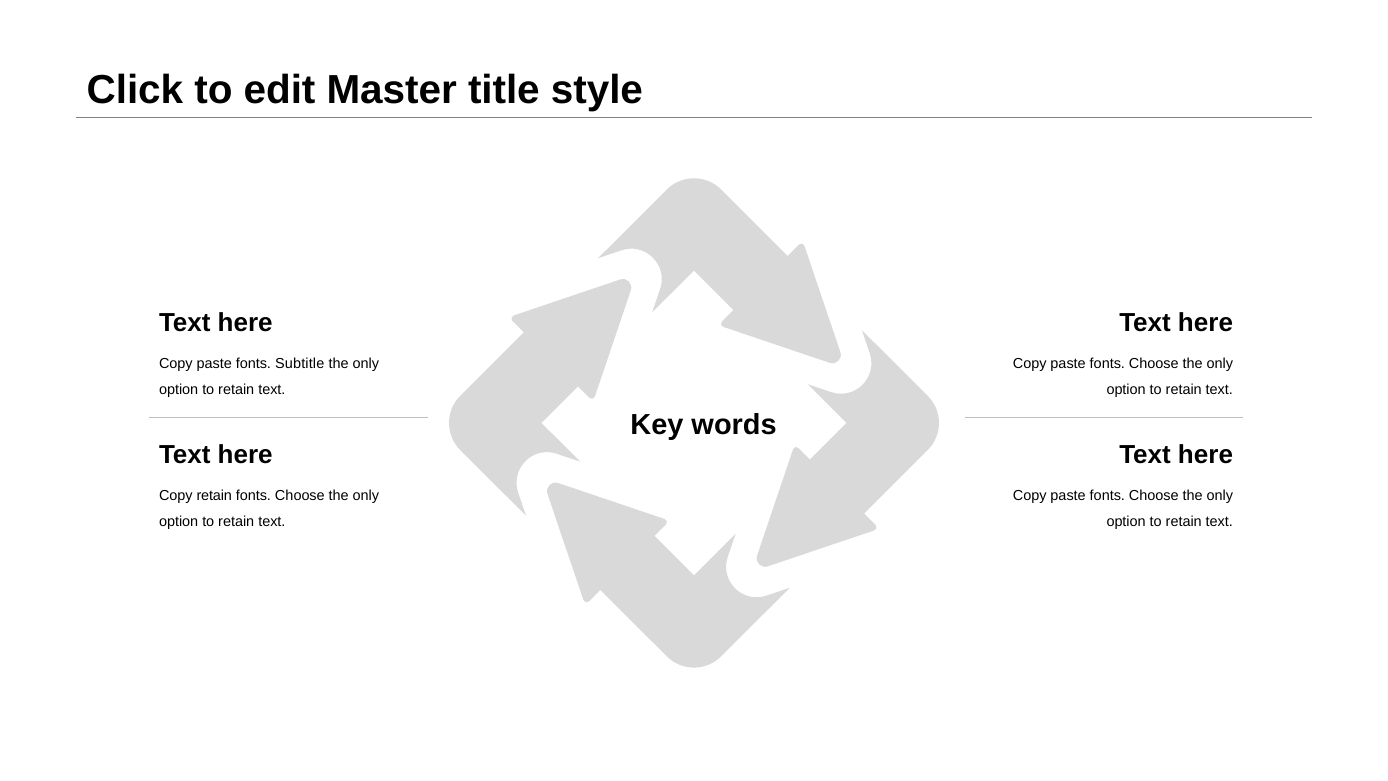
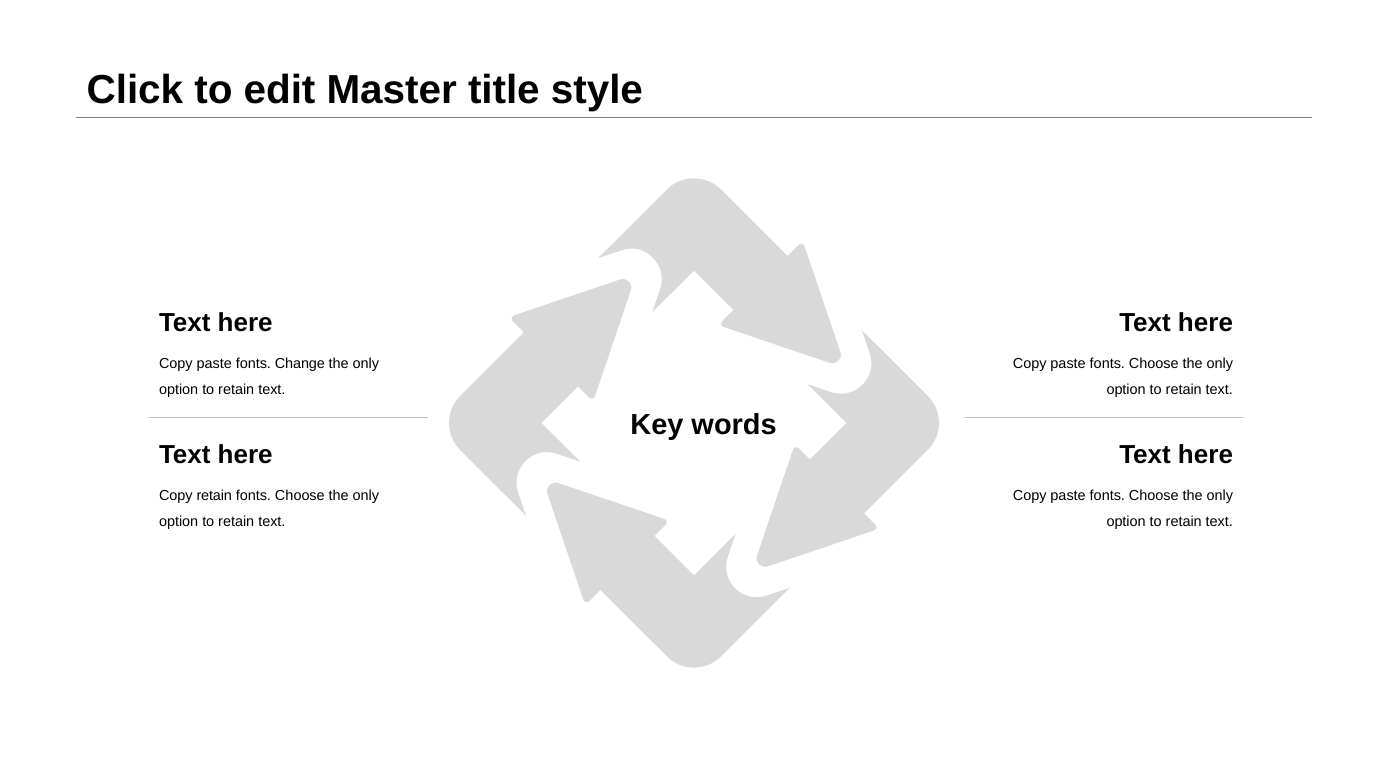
Subtitle: Subtitle -> Change
